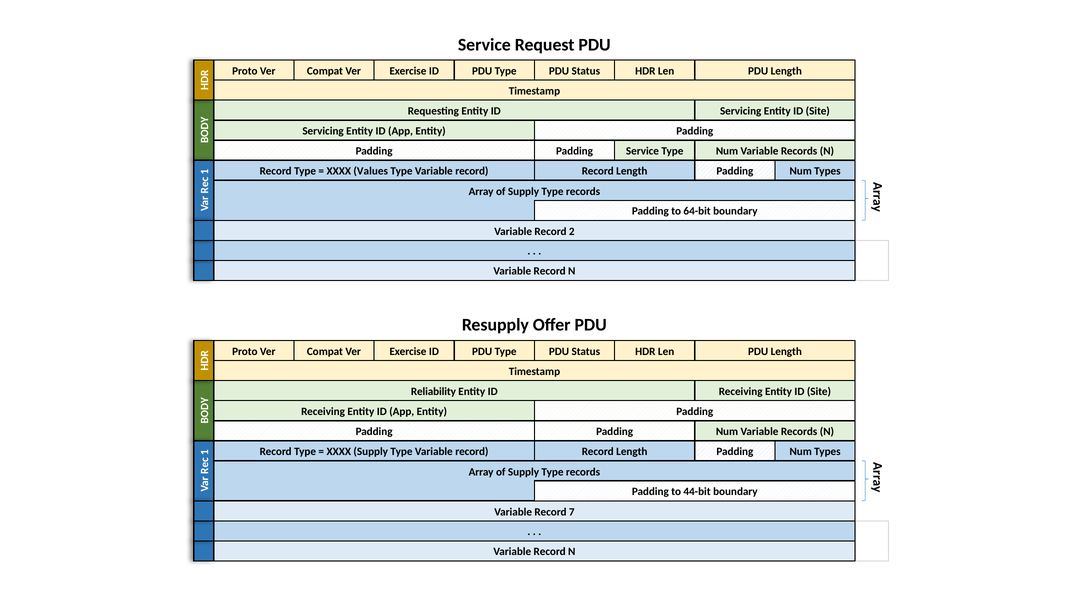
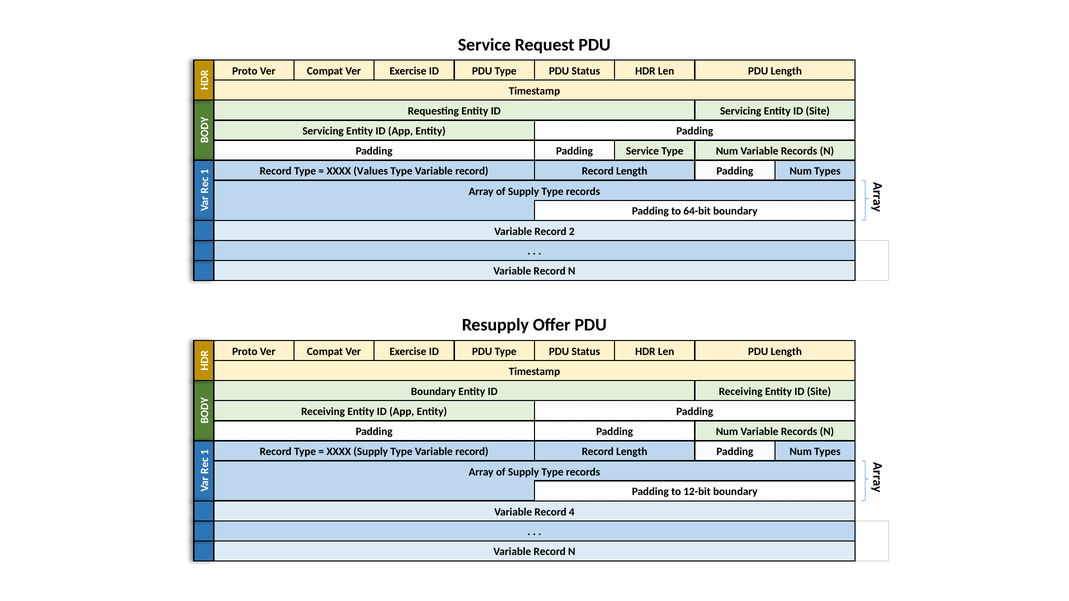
Reliability at (433, 392): Reliability -> Boundary
44-bit: 44-bit -> 12-bit
7: 7 -> 4
